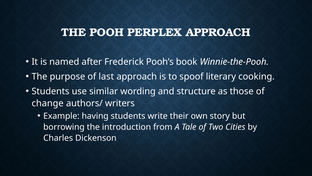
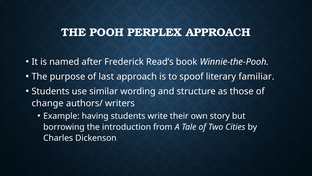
Pooh’s: Pooh’s -> Read’s
cooking: cooking -> familiar
